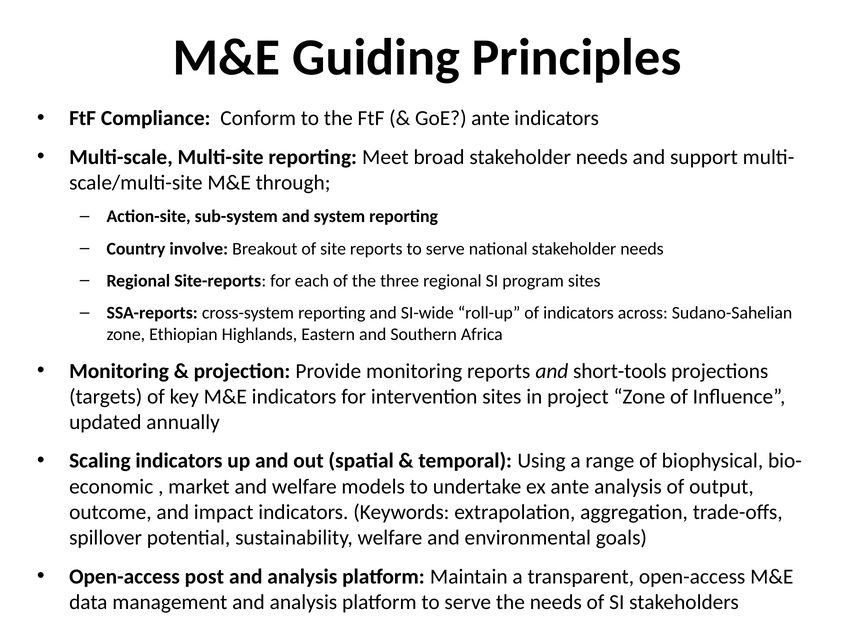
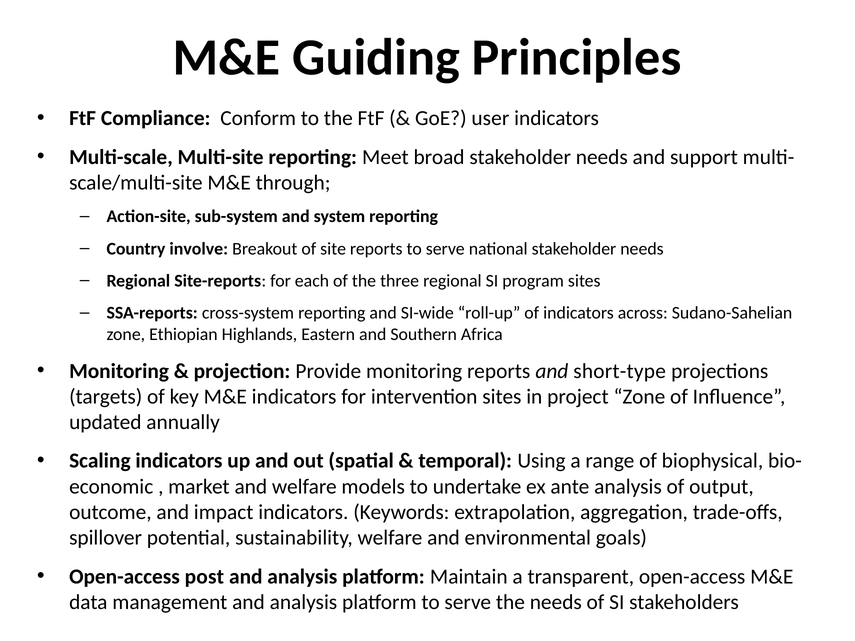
GoE ante: ante -> user
short-tools: short-tools -> short-type
